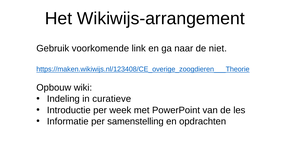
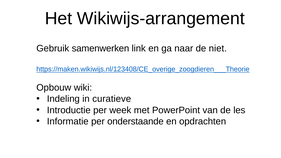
voorkomende: voorkomende -> samenwerken
samenstelling: samenstelling -> onderstaande
